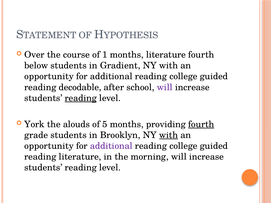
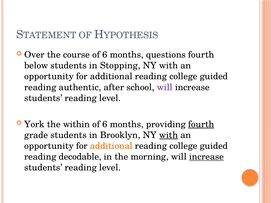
course of 1: 1 -> 6
months literature: literature -> questions
Gradient: Gradient -> Stopping
decodable: decodable -> authentic
reading at (81, 98) underline: present -> none
alouds: alouds -> within
5 at (105, 124): 5 -> 6
additional at (111, 146) colour: purple -> orange
reading literature: literature -> decodable
increase at (206, 157) underline: none -> present
